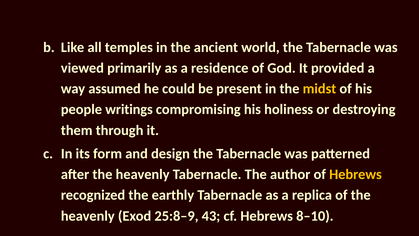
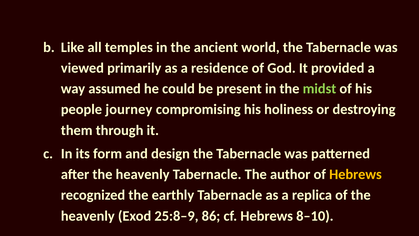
midst colour: yellow -> light green
writings: writings -> journey
43: 43 -> 86
